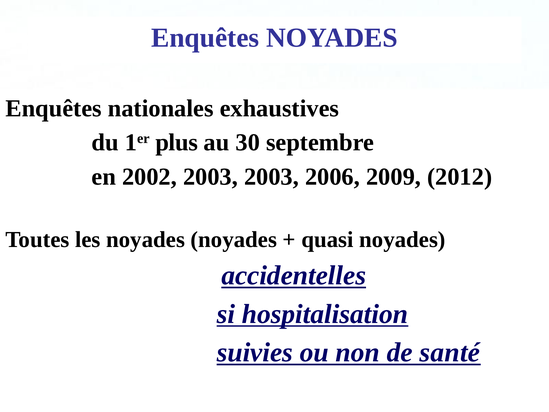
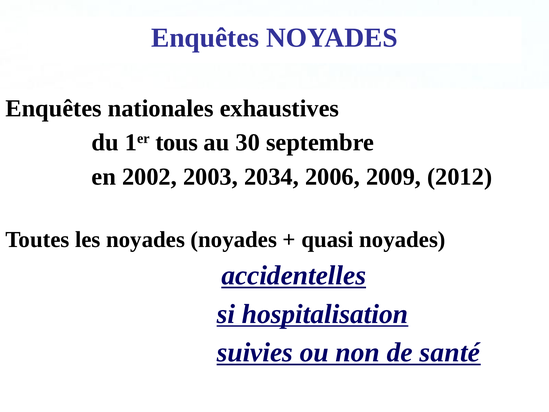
plus: plus -> tous
2003 2003: 2003 -> 2034
